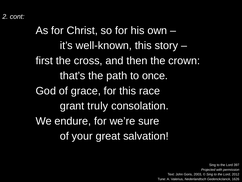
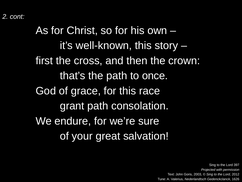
grant truly: truly -> path
